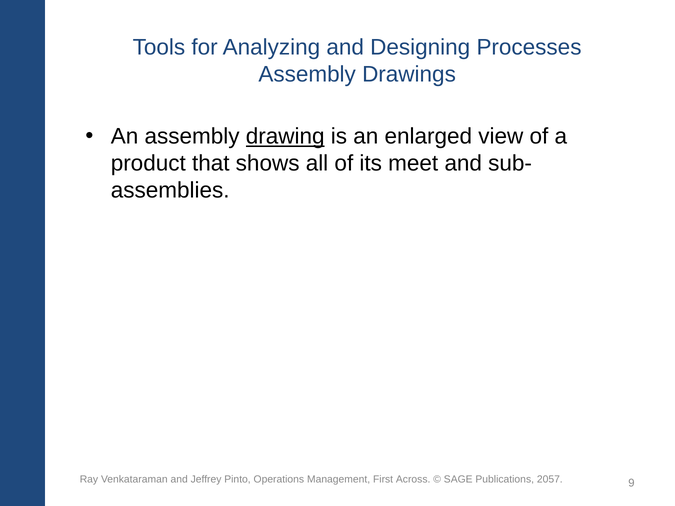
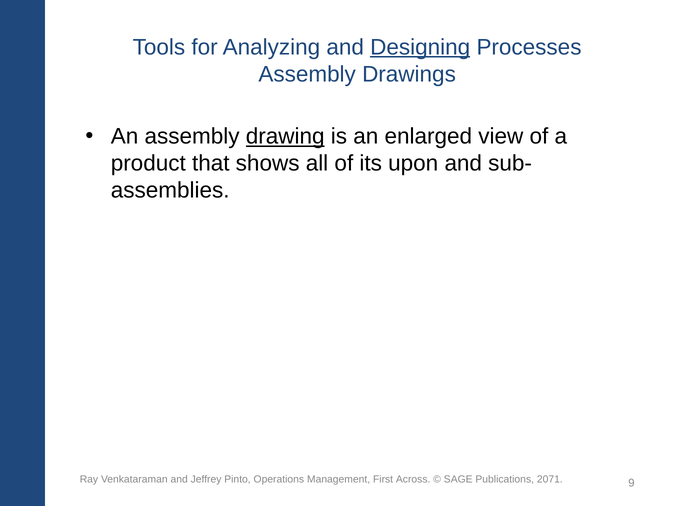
Designing underline: none -> present
meet: meet -> upon
2057: 2057 -> 2071
